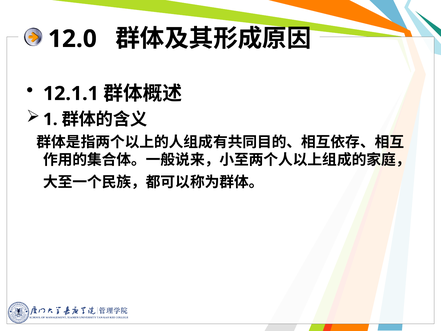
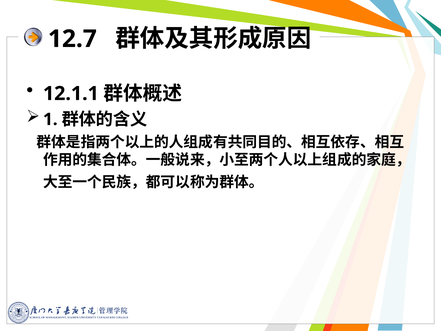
12.0: 12.0 -> 12.7
